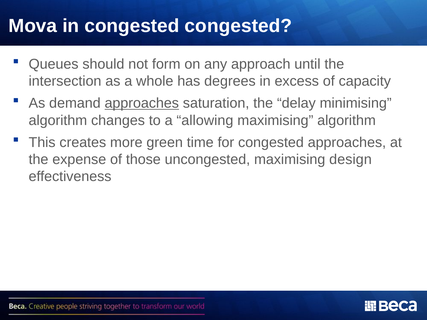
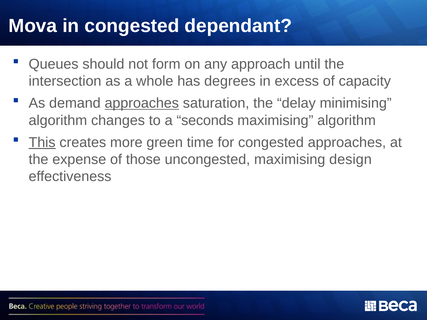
congested congested: congested -> dependant
allowing: allowing -> seconds
This underline: none -> present
